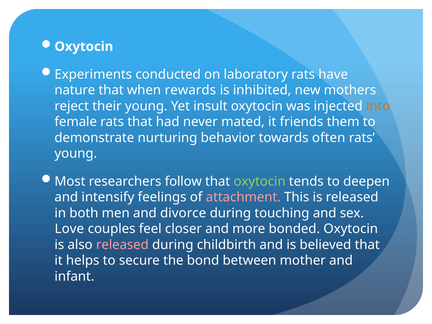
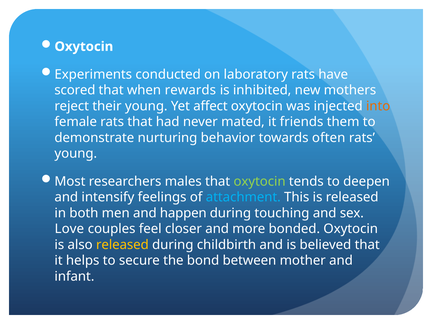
nature: nature -> scored
insult: insult -> affect
follow: follow -> males
attachment colour: pink -> light blue
divorce: divorce -> happen
released at (122, 245) colour: pink -> yellow
